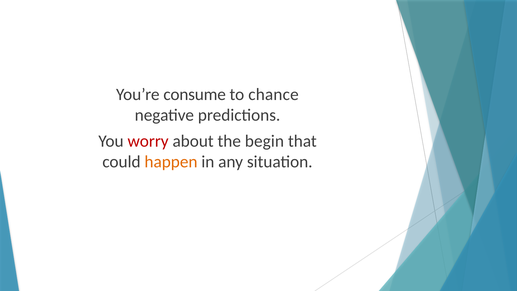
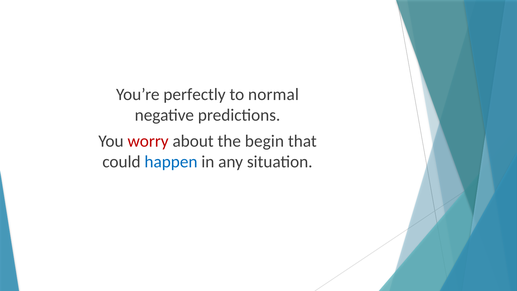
consume: consume -> perfectly
chance: chance -> normal
happen colour: orange -> blue
